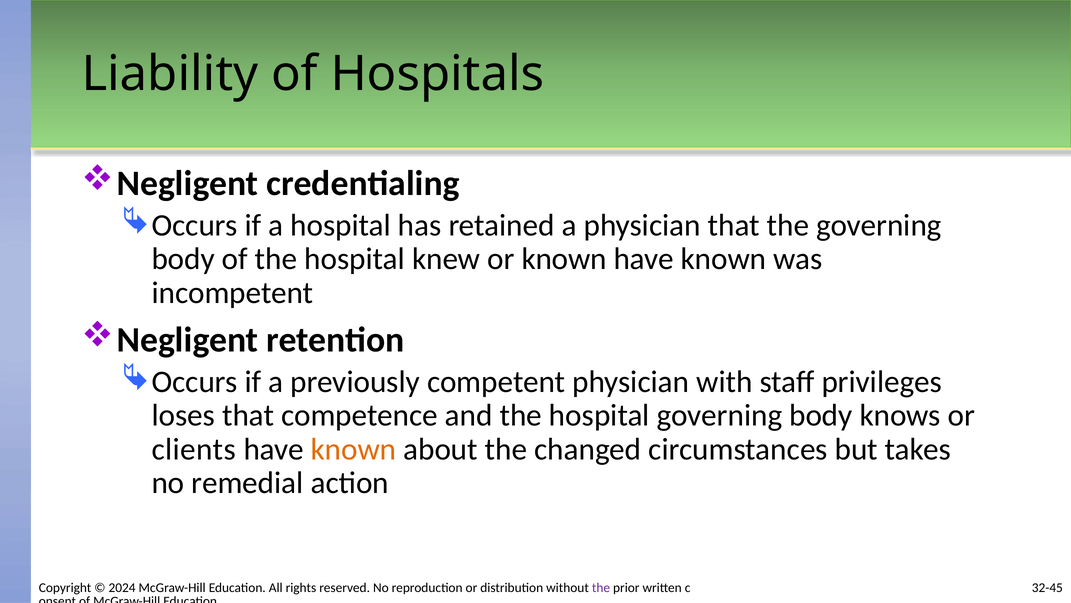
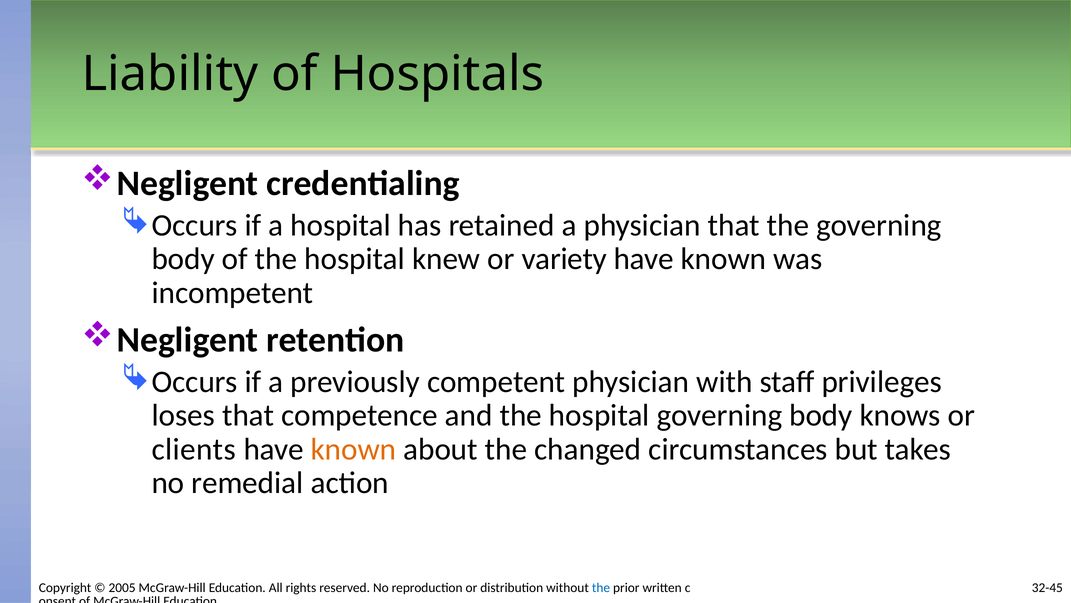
or known: known -> variety
2024: 2024 -> 2005
the at (601, 587) colour: purple -> blue
